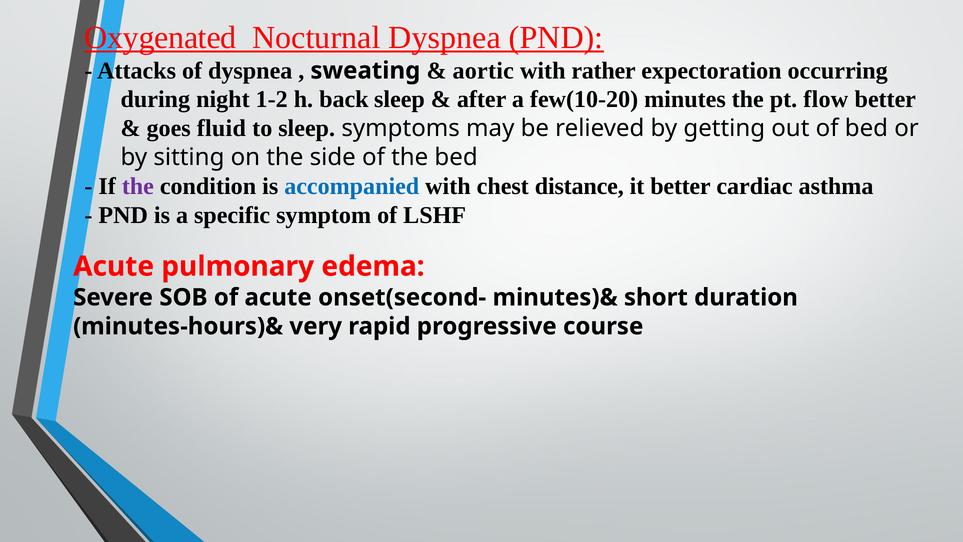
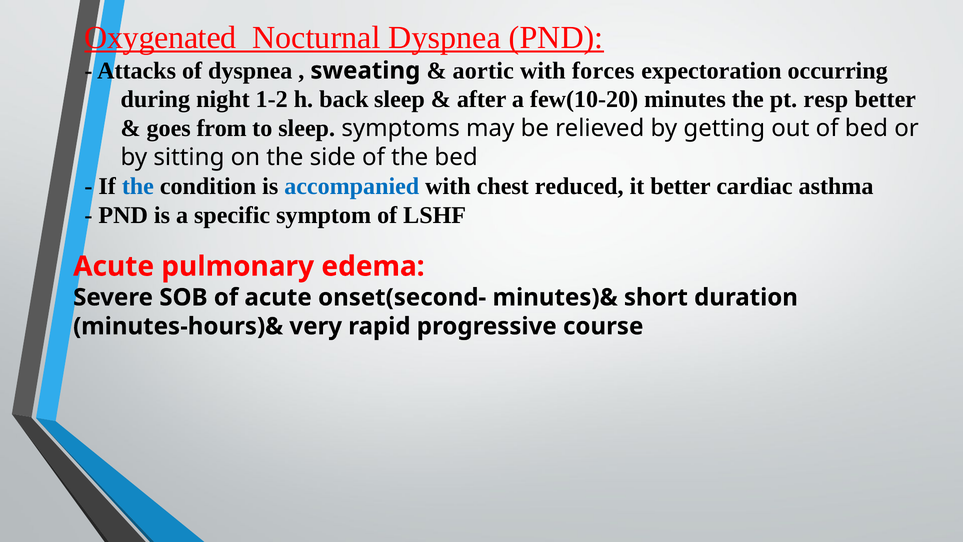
rather: rather -> forces
flow: flow -> resp
fluid: fluid -> from
the at (138, 186) colour: purple -> blue
distance: distance -> reduced
